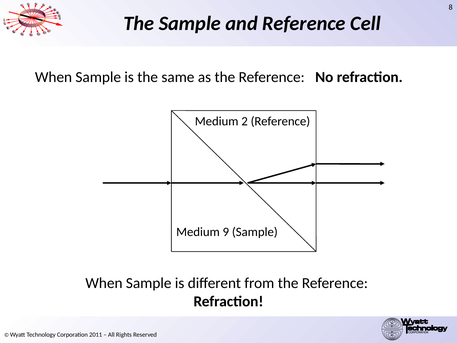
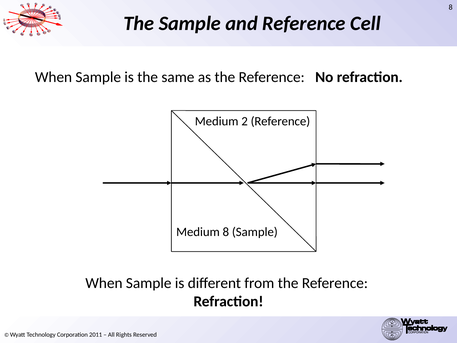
Medium 9: 9 -> 8
